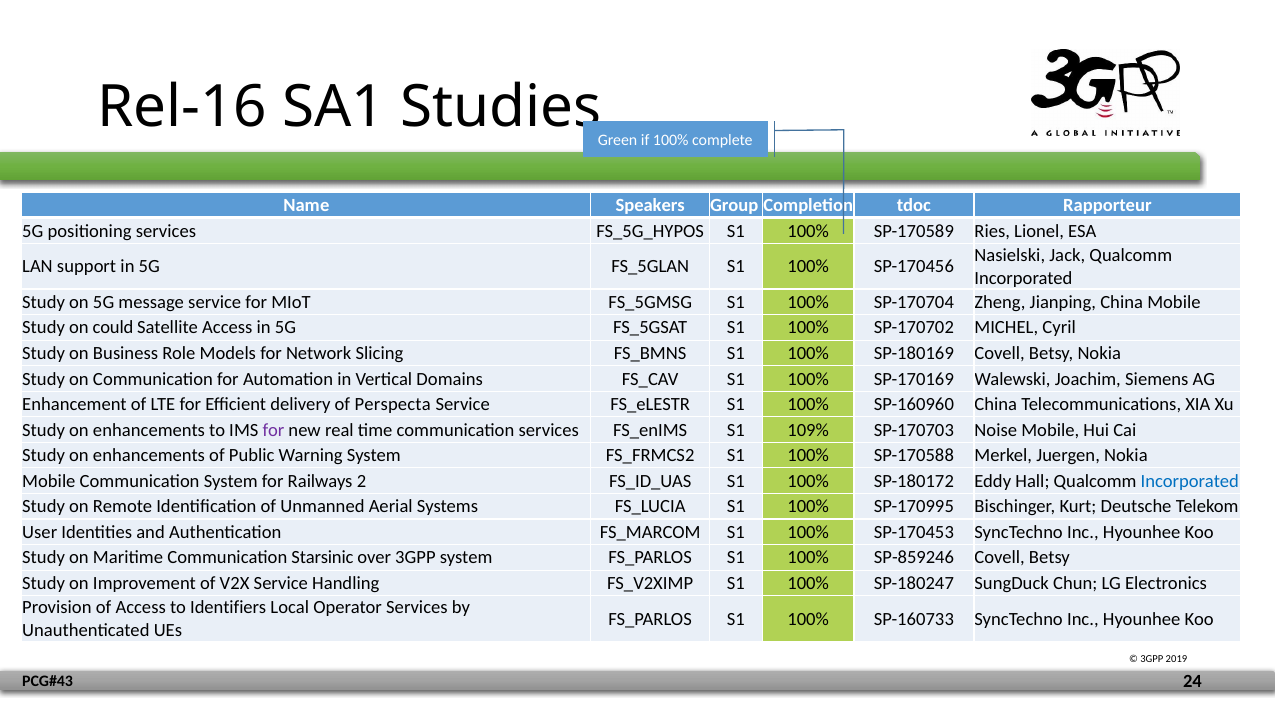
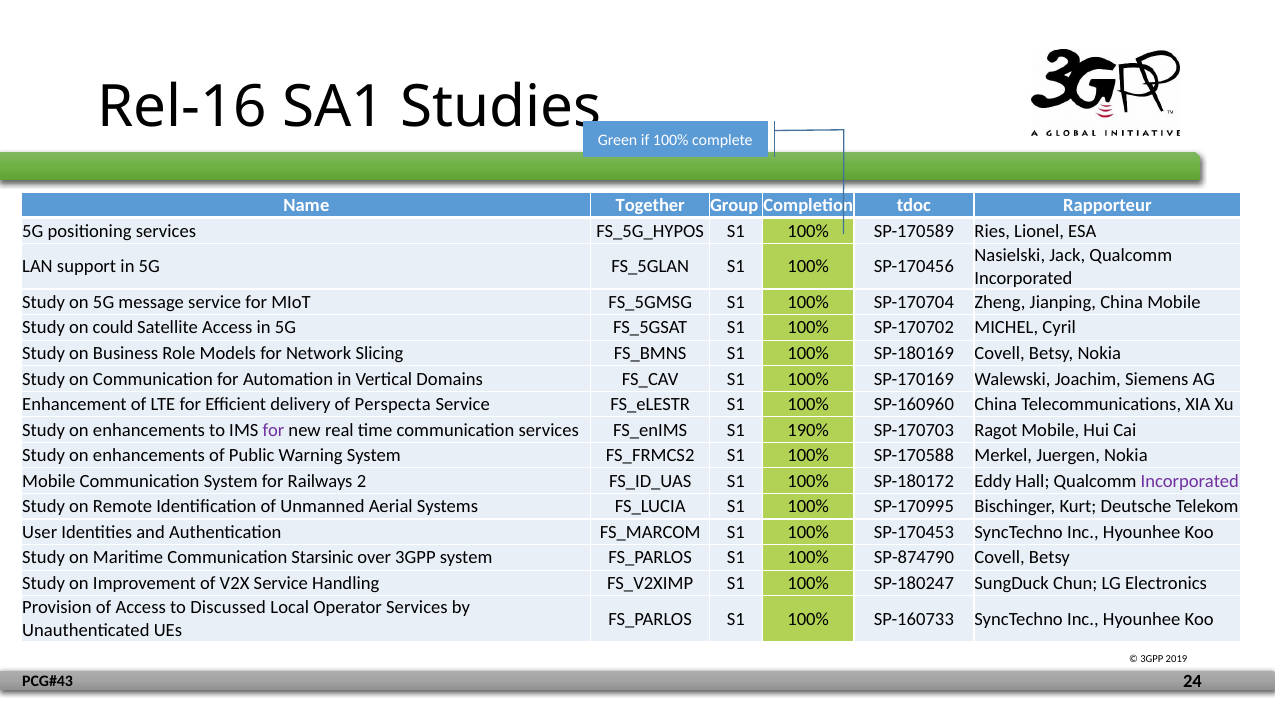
Speakers: Speakers -> Together
109%: 109% -> 190%
Noise: Noise -> Ragot
Incorporated at (1190, 481) colour: blue -> purple
SP-859246: SP-859246 -> SP-874790
Identifiers: Identifiers -> Discussed
